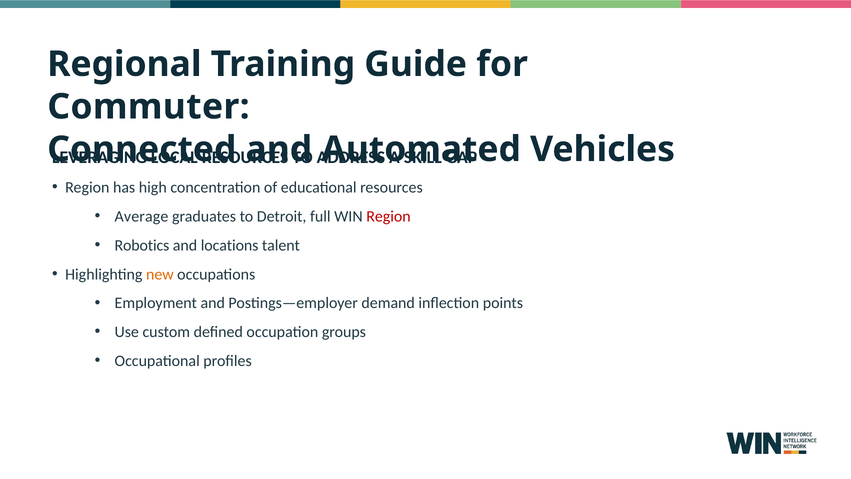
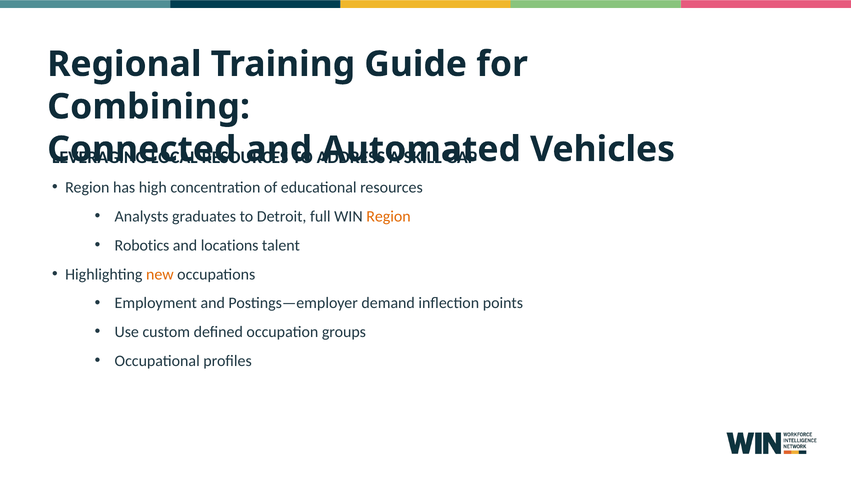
Commuter: Commuter -> Combining
Average: Average -> Analysts
Region at (388, 216) colour: red -> orange
